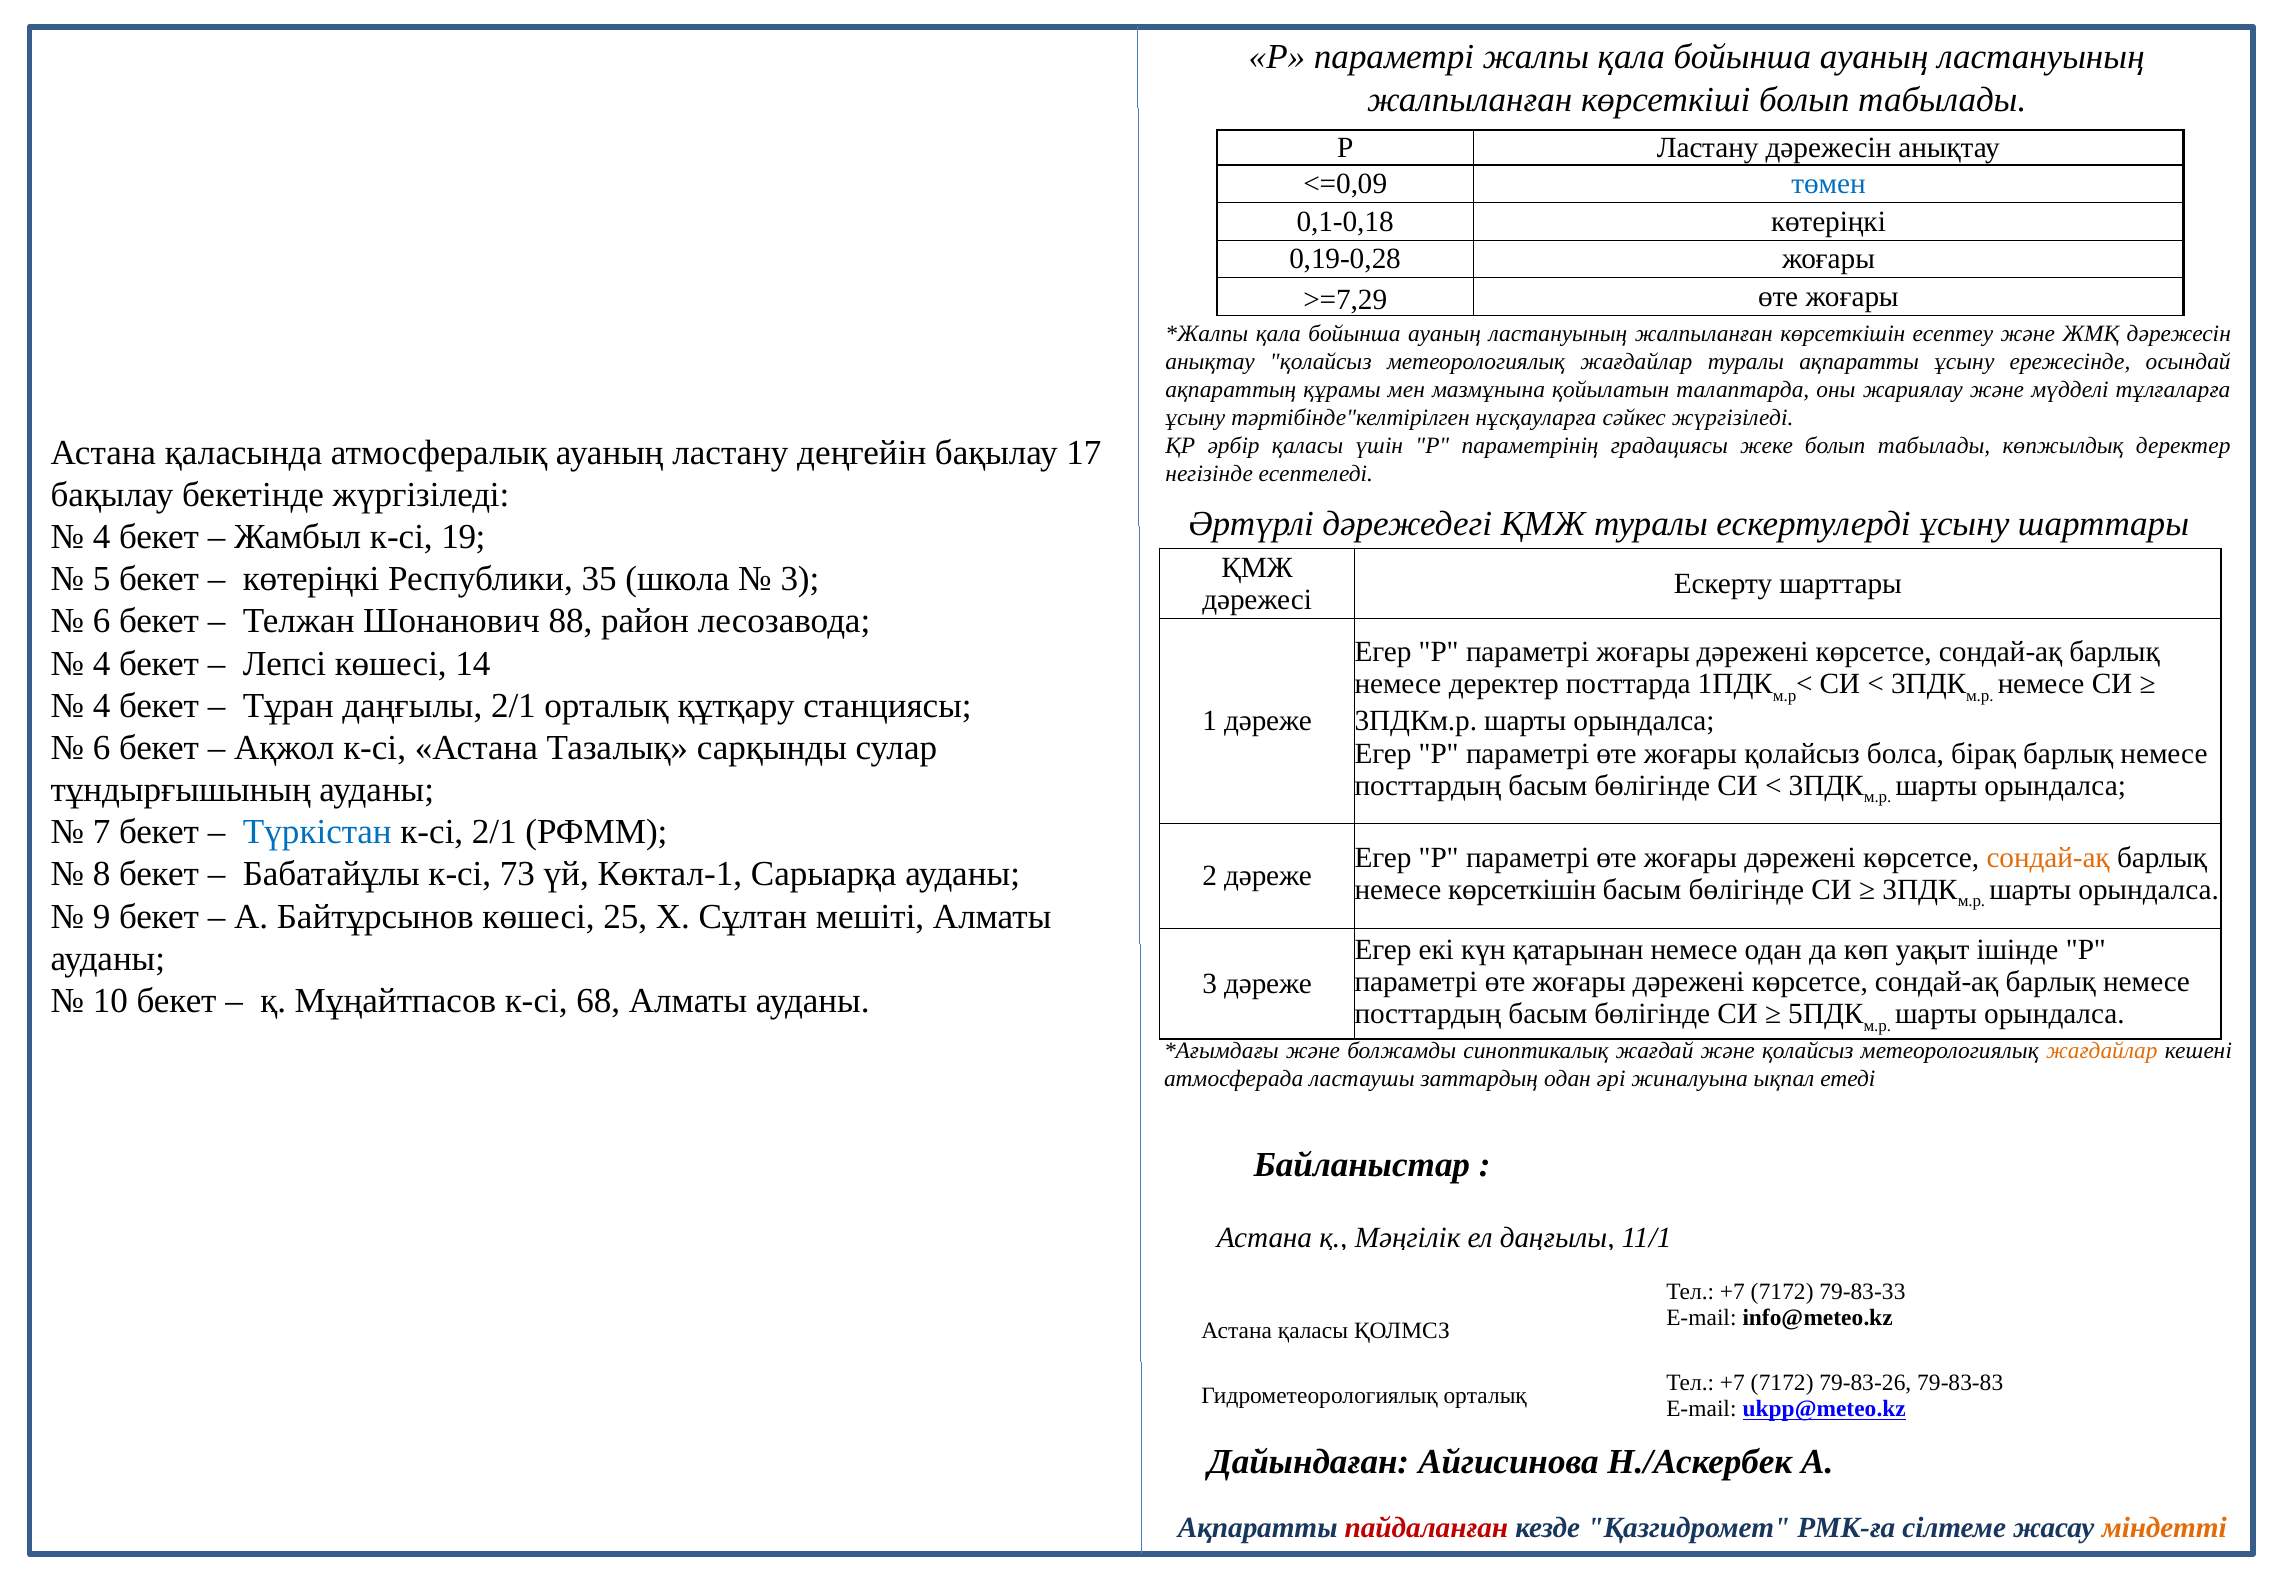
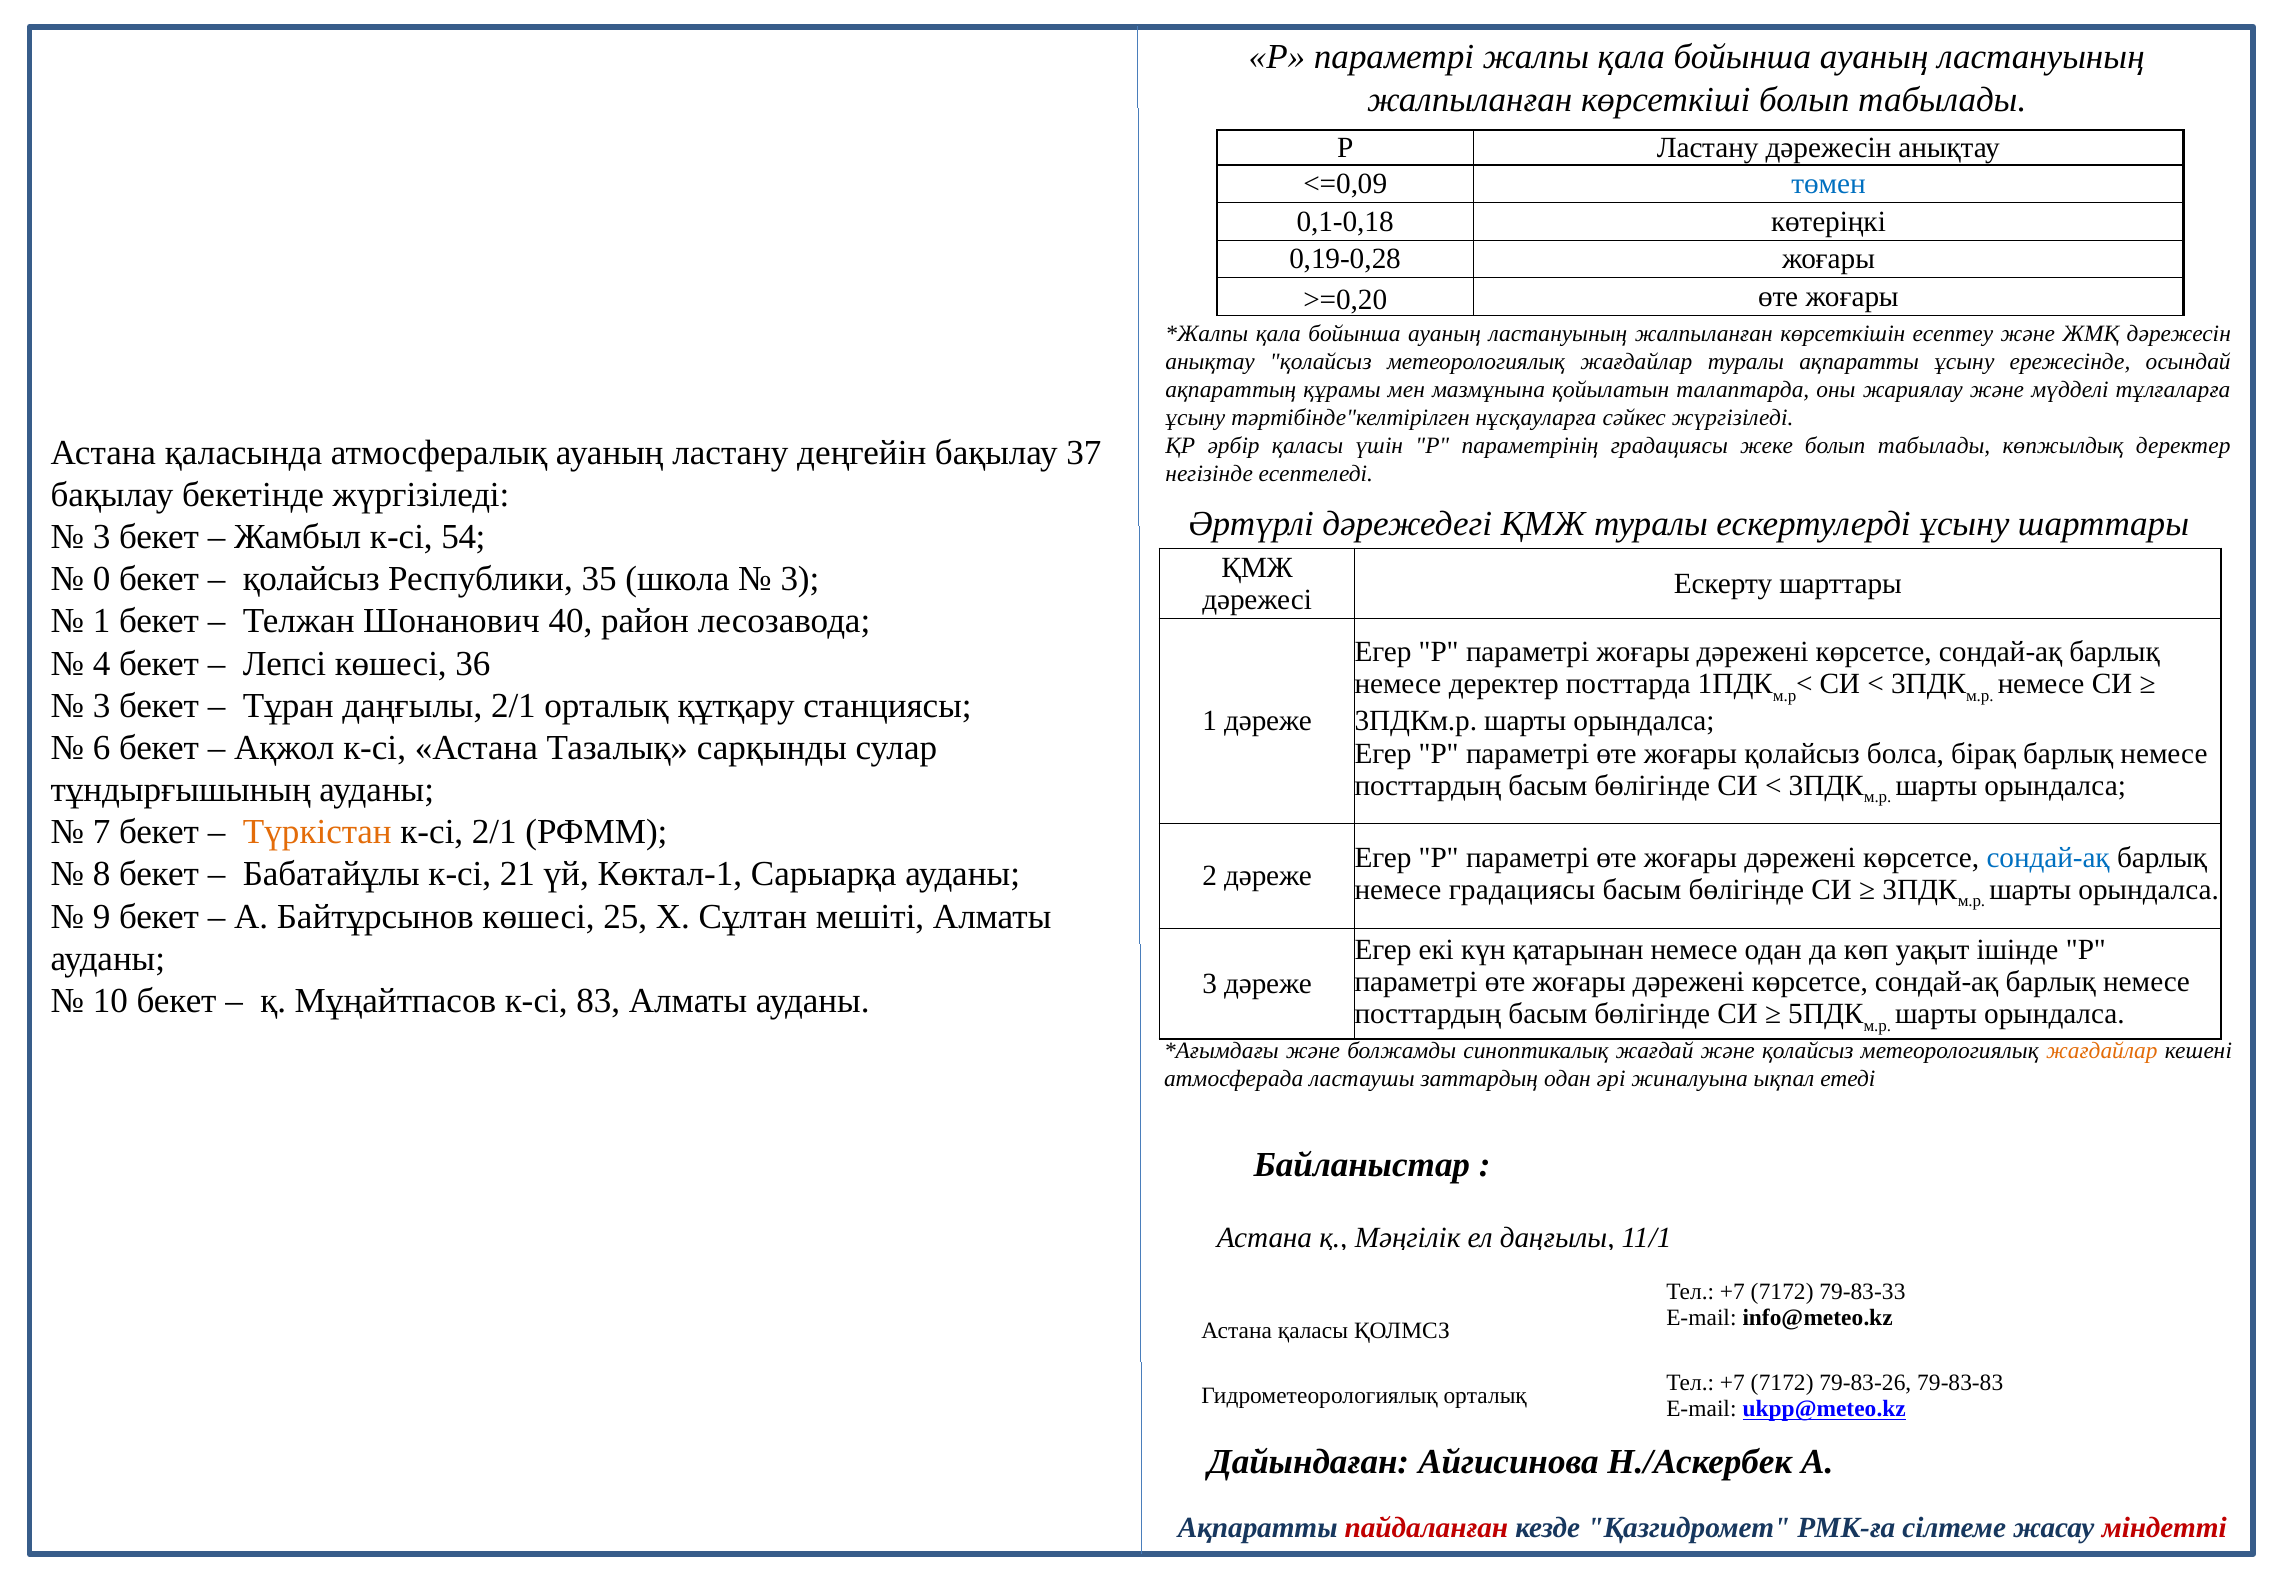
>=7,29: >=7,29 -> >=0,20
17: 17 -> 37
4 at (102, 537): 4 -> 3
19: 19 -> 54
5: 5 -> 0
көтеріңкі at (311, 579): көтеріңкі -> қолайсыз
6 at (102, 621): 6 -> 1
88: 88 -> 40
14: 14 -> 36
4 at (102, 705): 4 -> 3
Түркістан colour: blue -> orange
сондай-ақ at (2048, 857) colour: orange -> blue
73: 73 -> 21
немесе көрсеткішін: көрсеткішін -> градациясы
68: 68 -> 83
міндетті colour: orange -> red
